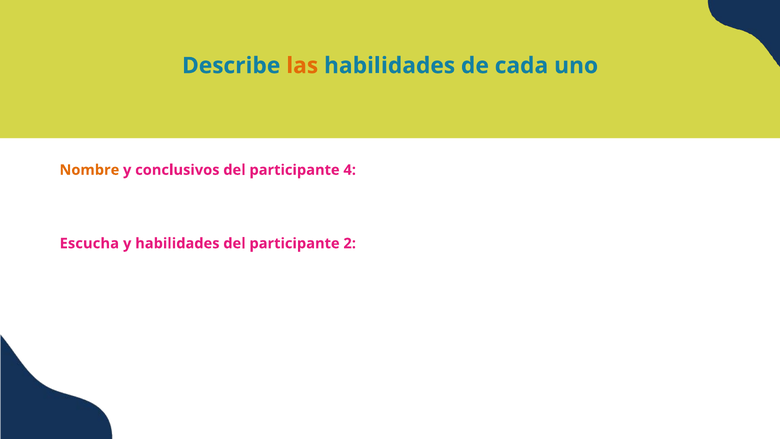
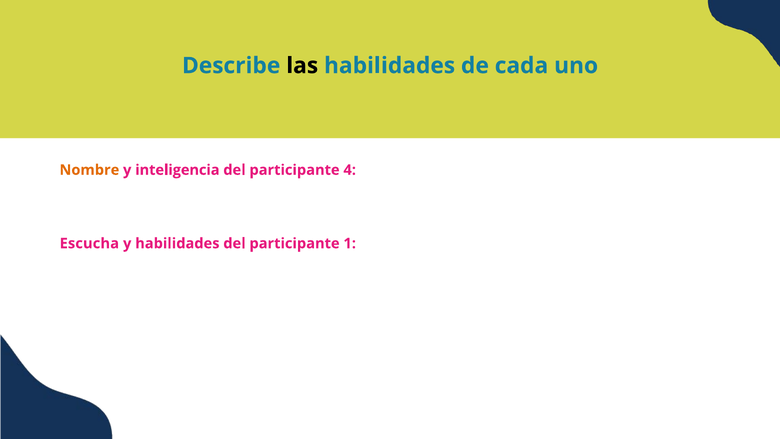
las colour: orange -> black
conclusivos: conclusivos -> inteligencia
2: 2 -> 1
